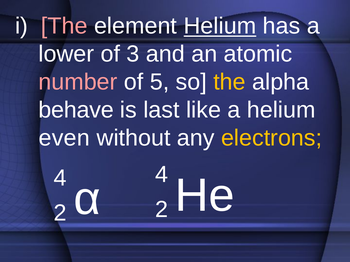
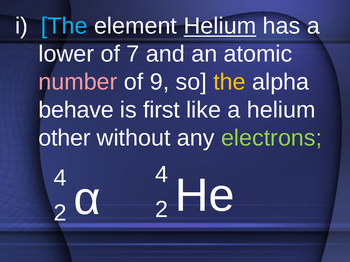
The at (64, 26) colour: pink -> light blue
3: 3 -> 7
5: 5 -> 9
last: last -> first
even: even -> other
electrons colour: yellow -> light green
